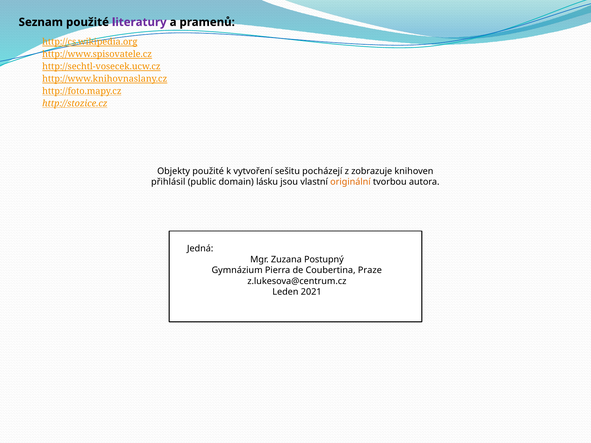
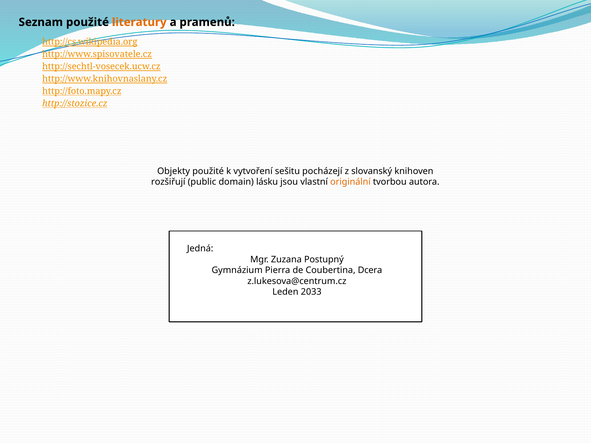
literatury colour: purple -> orange
zobrazuje: zobrazuje -> slovanský
přihlásil: přihlásil -> rozšiřují
Praze: Praze -> Dcera
2021: 2021 -> 2033
